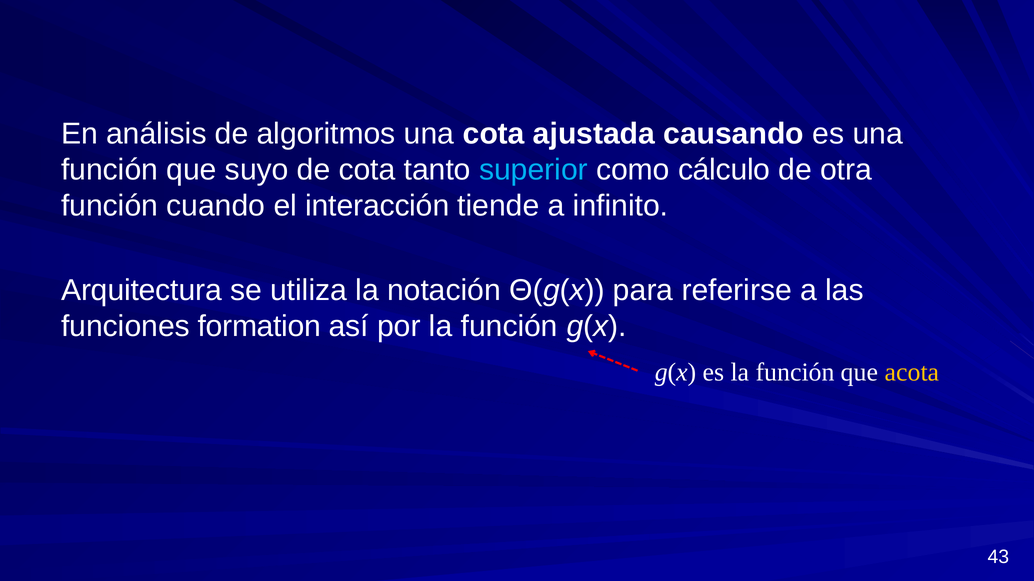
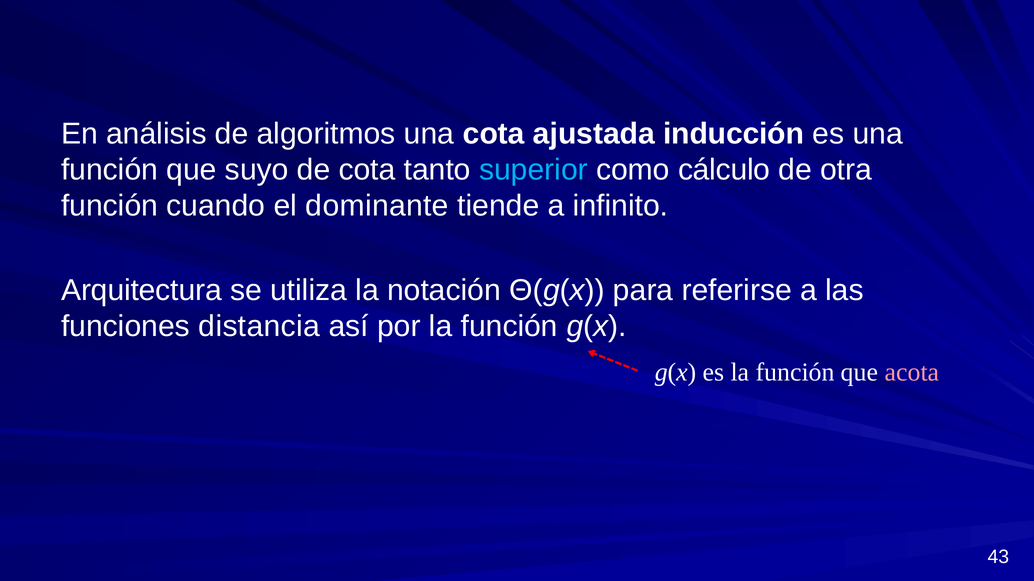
causando: causando -> inducción
interacción: interacción -> dominante
formation: formation -> distancia
acota colour: yellow -> pink
